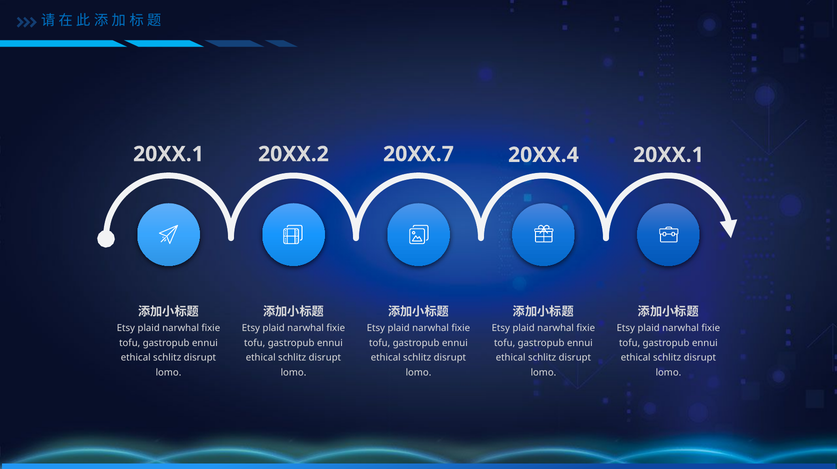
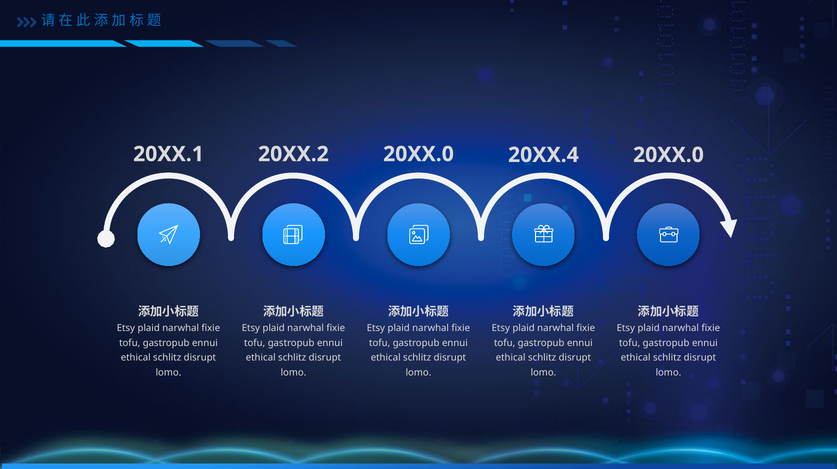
20XX.2 20XX.7: 20XX.7 -> 20XX.0
20XX.4 20XX.1: 20XX.1 -> 20XX.0
